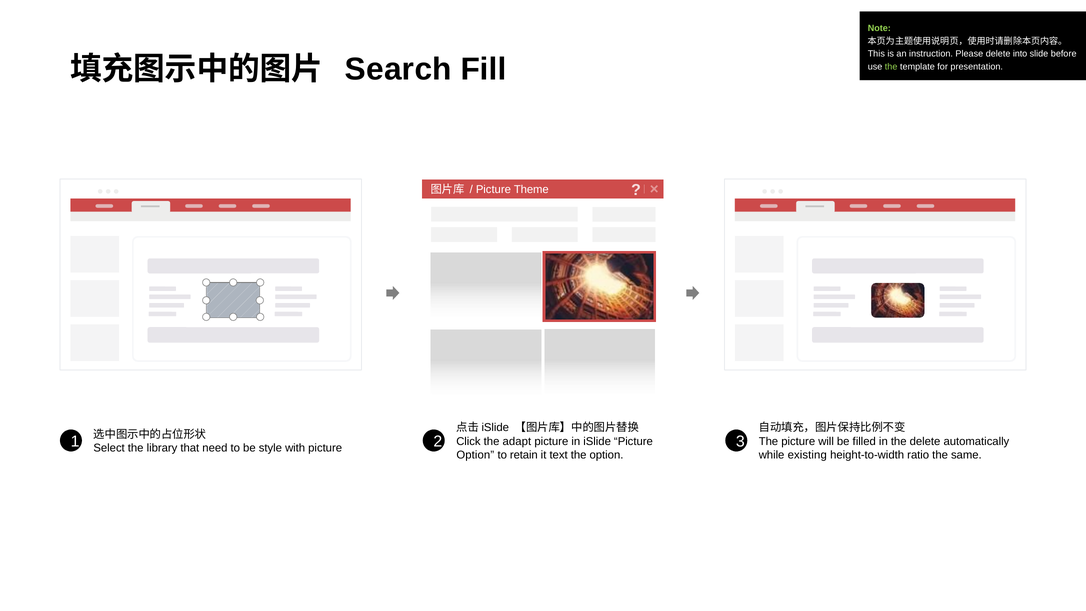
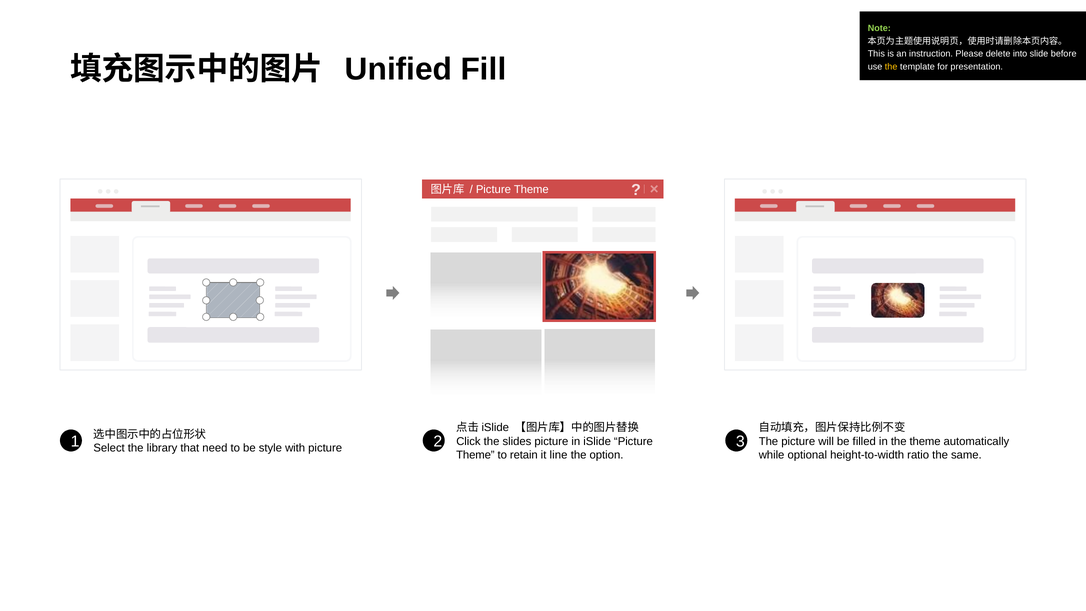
Search: Search -> Unified
the at (891, 67) colour: light green -> yellow
adapt: adapt -> slides
the delete: delete -> theme
Option at (475, 455): Option -> Theme
text: text -> line
existing: existing -> optional
